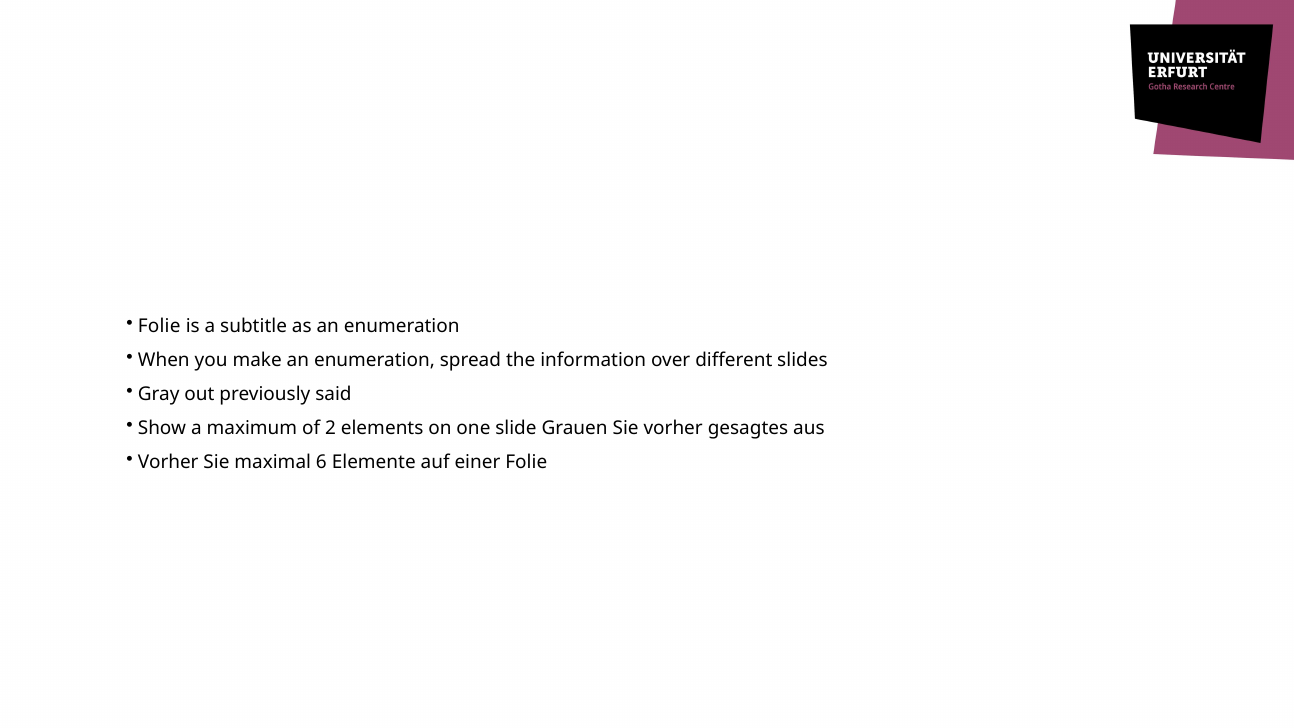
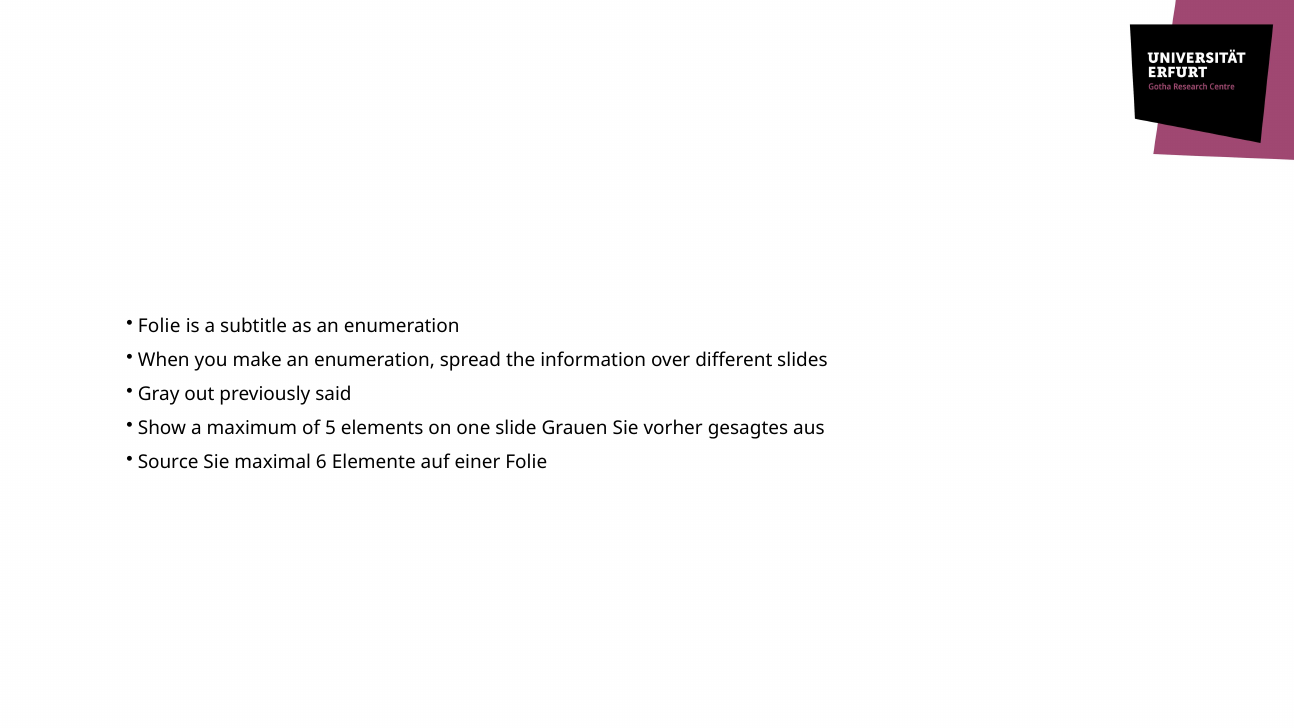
2: 2 -> 5
Vorher at (168, 463): Vorher -> Source
